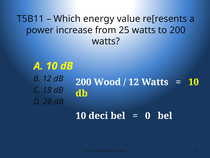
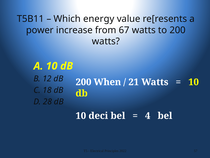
25: 25 -> 67
Wood: Wood -> When
12 at (134, 82): 12 -> 21
0: 0 -> 4
